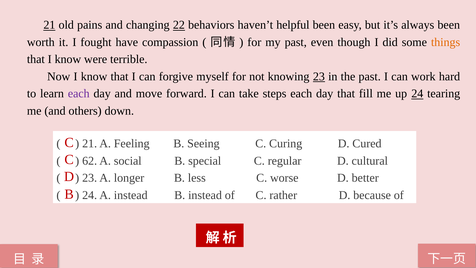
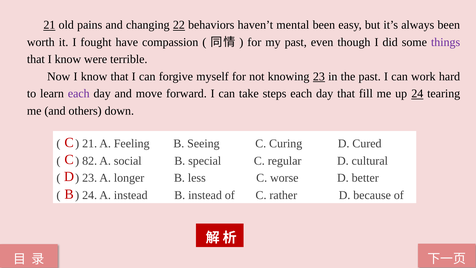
helpful: helpful -> mental
things colour: orange -> purple
62: 62 -> 82
